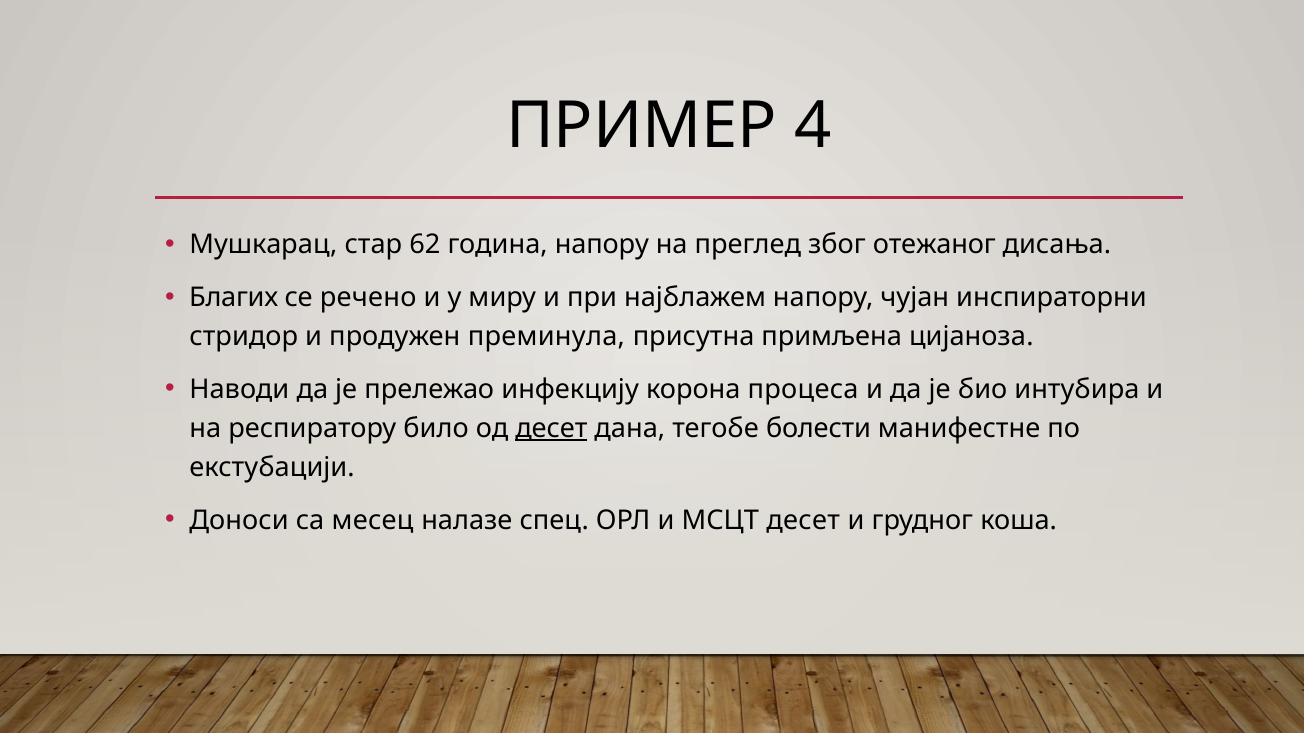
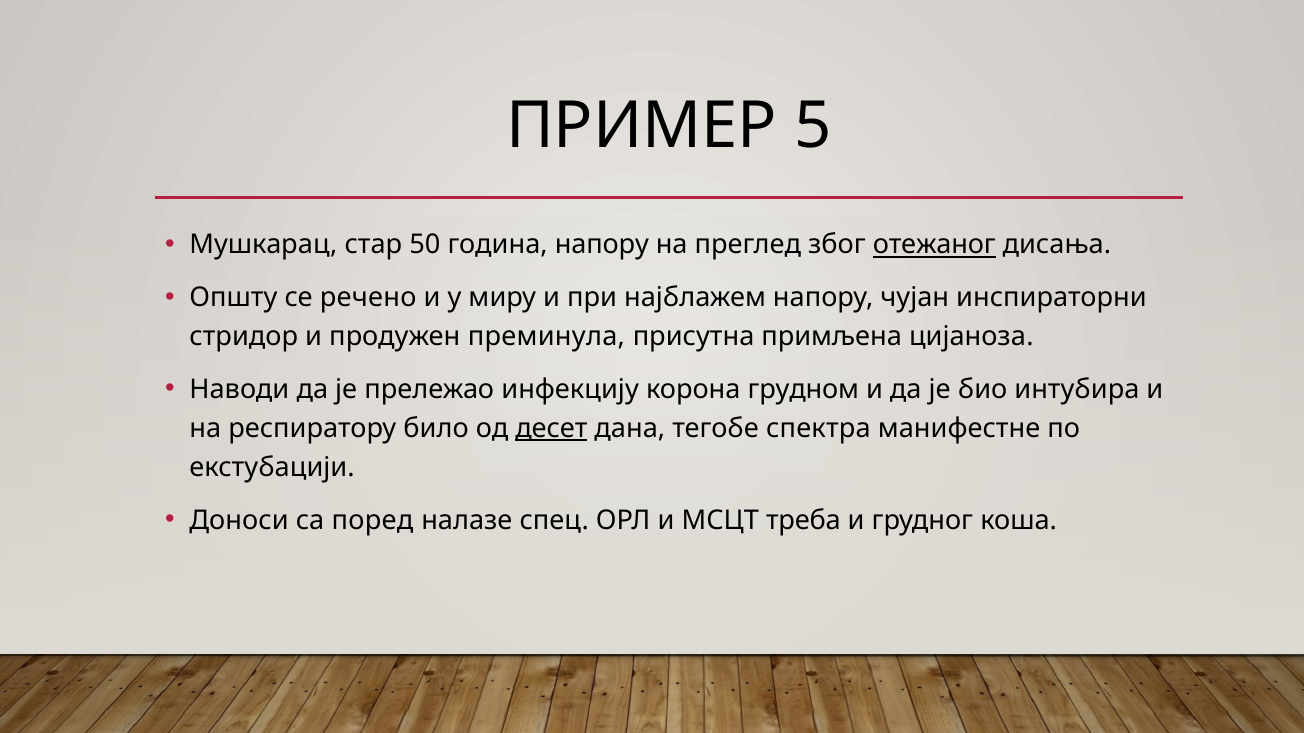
4: 4 -> 5
62: 62 -> 50
отежаног underline: none -> present
Благих: Благих -> Општу
процеса: процеса -> грудном
болести: болести -> спектра
месец: месец -> поред
МСЦТ десет: десет -> треба
